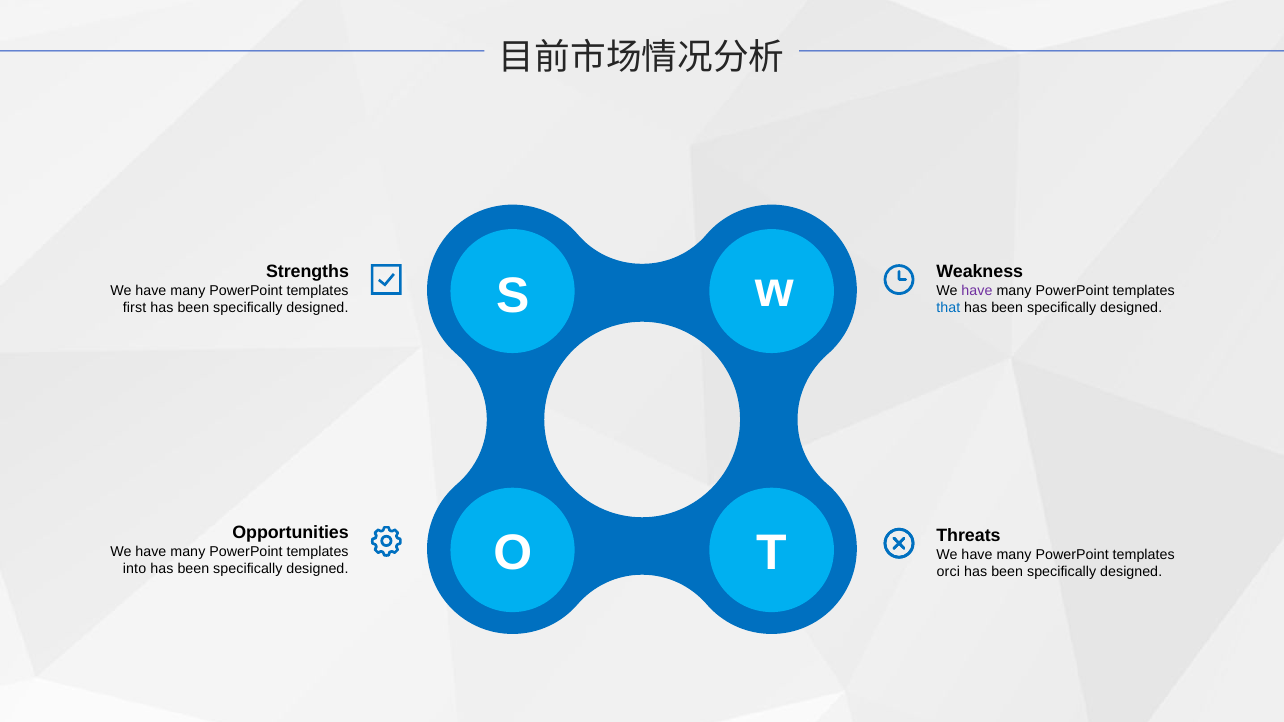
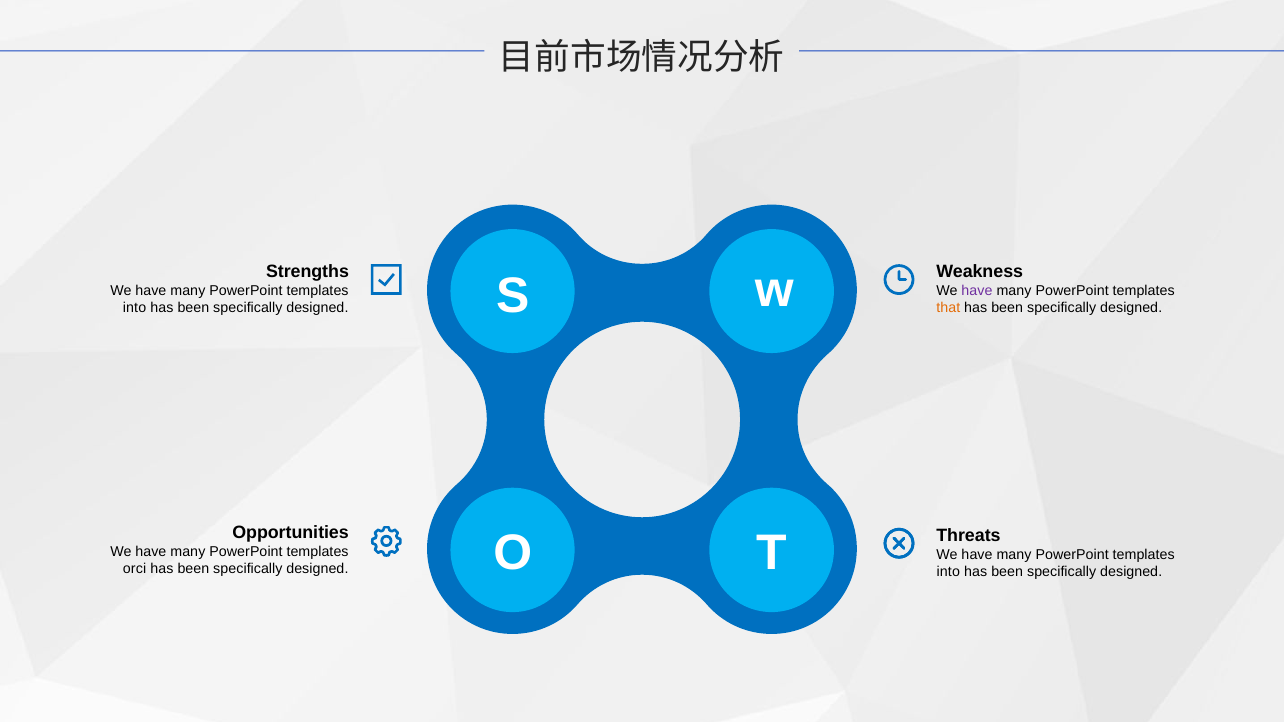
first at (135, 308): first -> into
that colour: blue -> orange
into: into -> orci
orci at (948, 572): orci -> into
